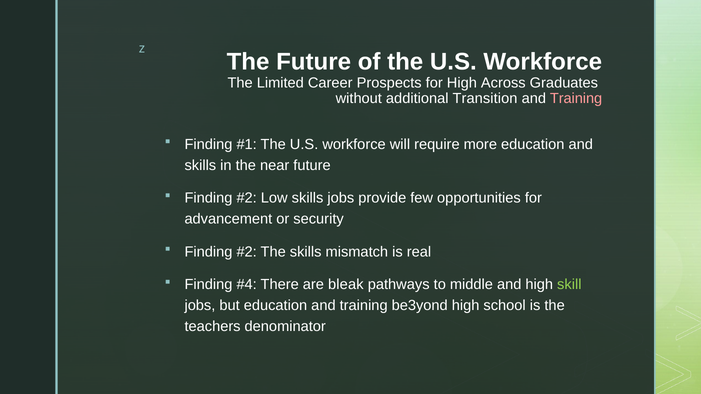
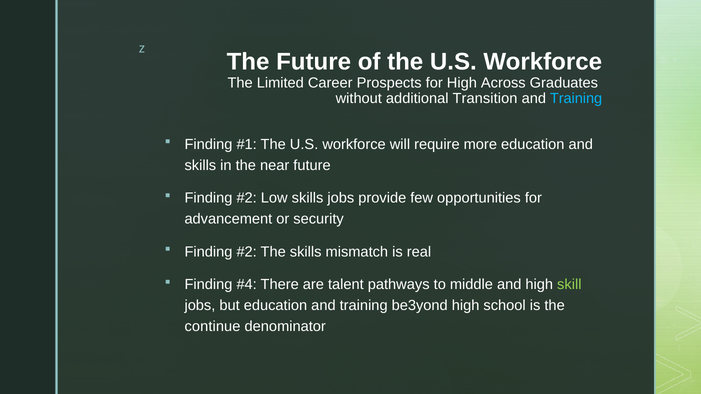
Training at (576, 99) colour: pink -> light blue
bleak: bleak -> talent
teachers: teachers -> continue
